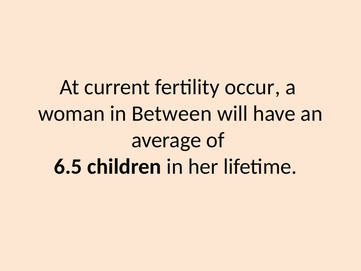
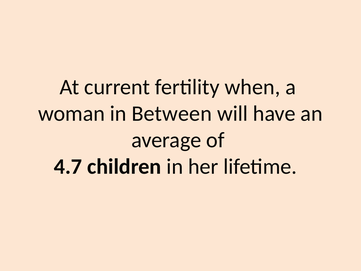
occur: occur -> when
6.5: 6.5 -> 4.7
